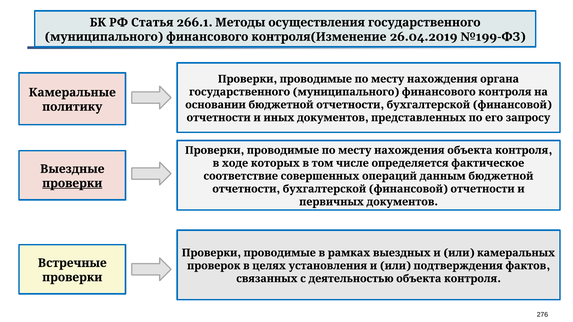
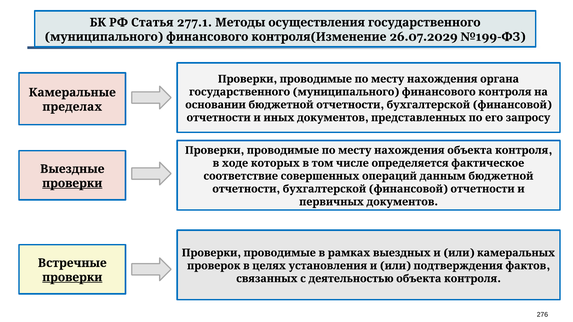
266.1: 266.1 -> 277.1
26.04.2019: 26.04.2019 -> 26.07.2029
политику: политику -> пределах
проверки at (72, 278) underline: none -> present
